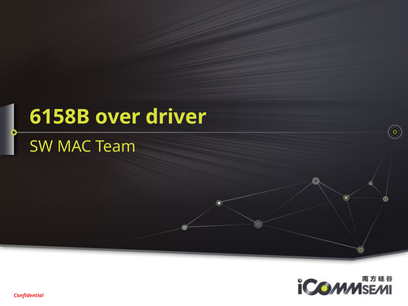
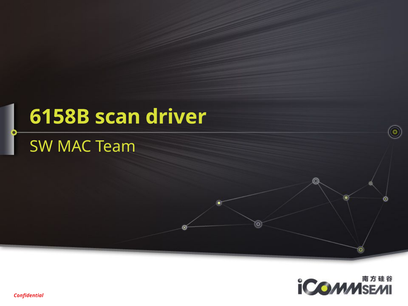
over: over -> scan
